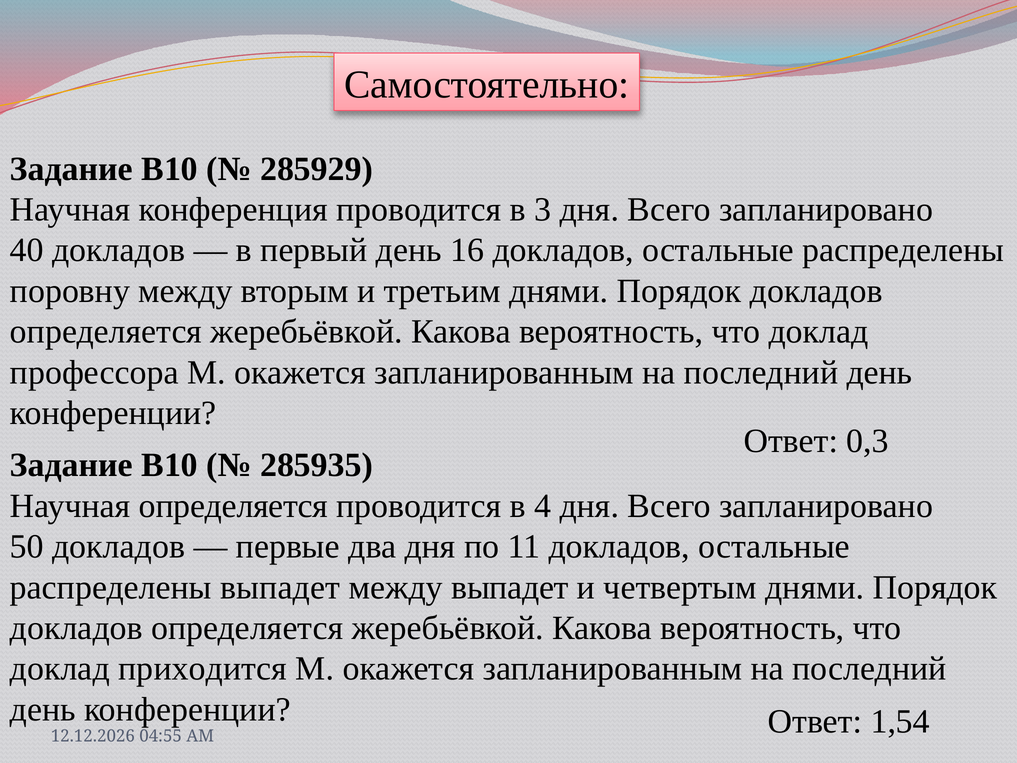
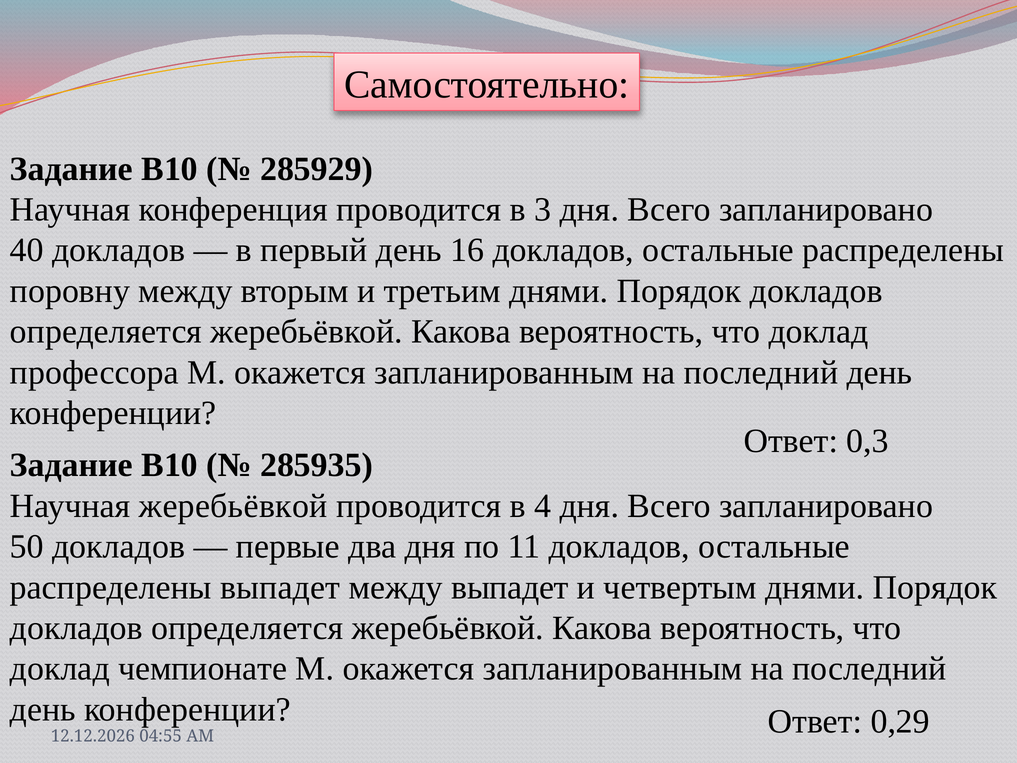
Научная определяется: определяется -> жеребьёвкой
приходится: приходится -> чемпионате
1,54: 1,54 -> 0,29
